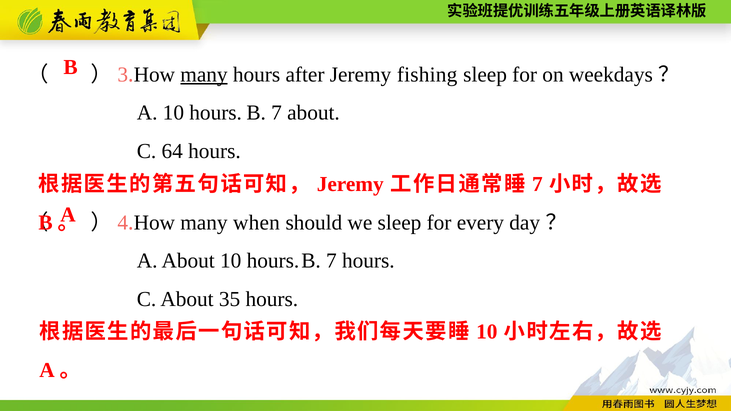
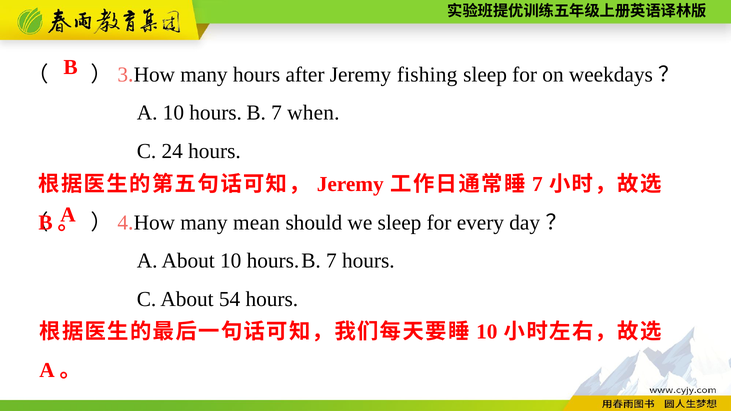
many at (204, 75) underline: present -> none
7 about: about -> when
64: 64 -> 24
when: when -> mean
35: 35 -> 54
